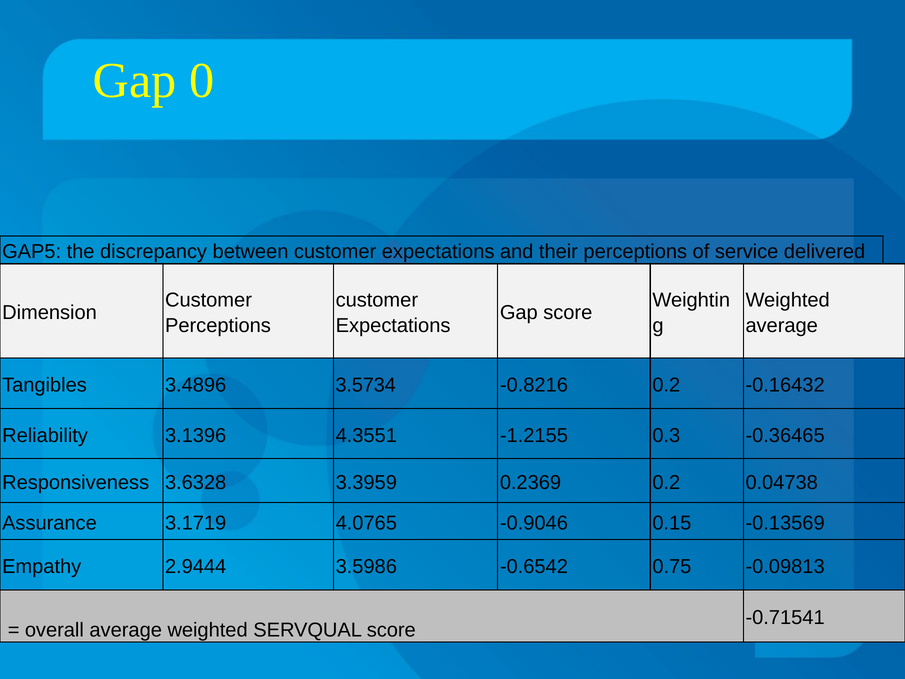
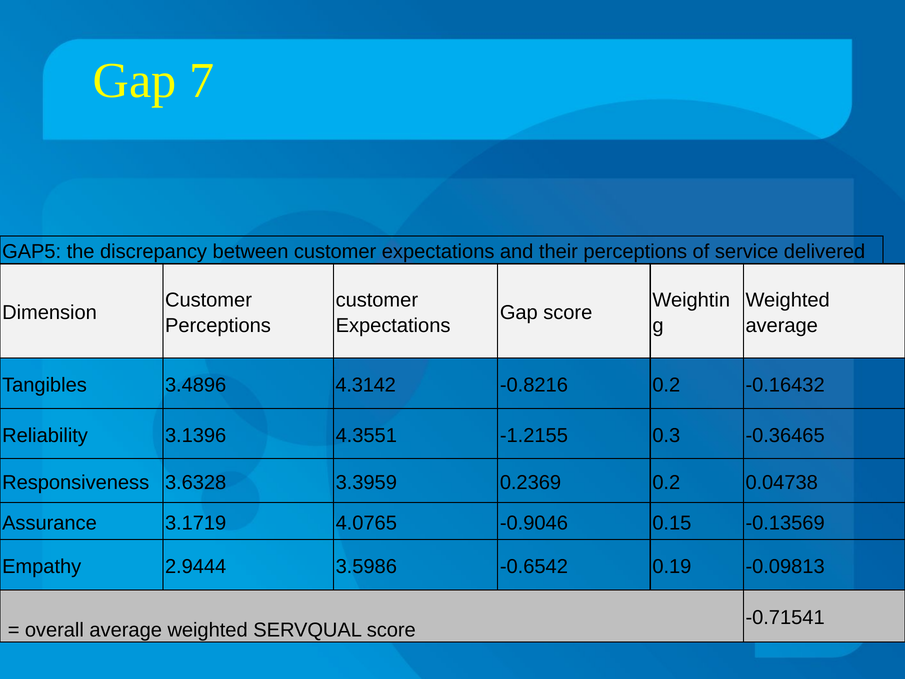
0: 0 -> 7
3.5734: 3.5734 -> 4.3142
0.75: 0.75 -> 0.19
